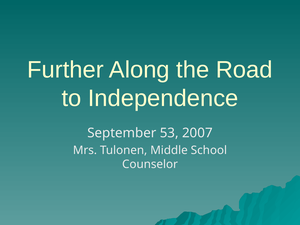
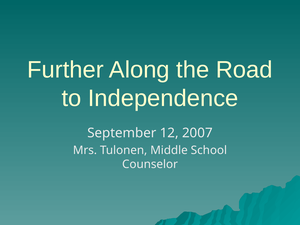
53: 53 -> 12
